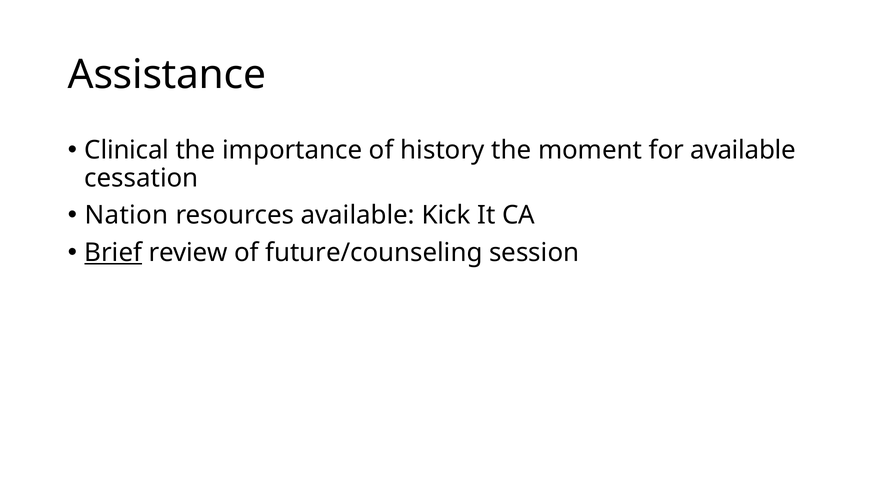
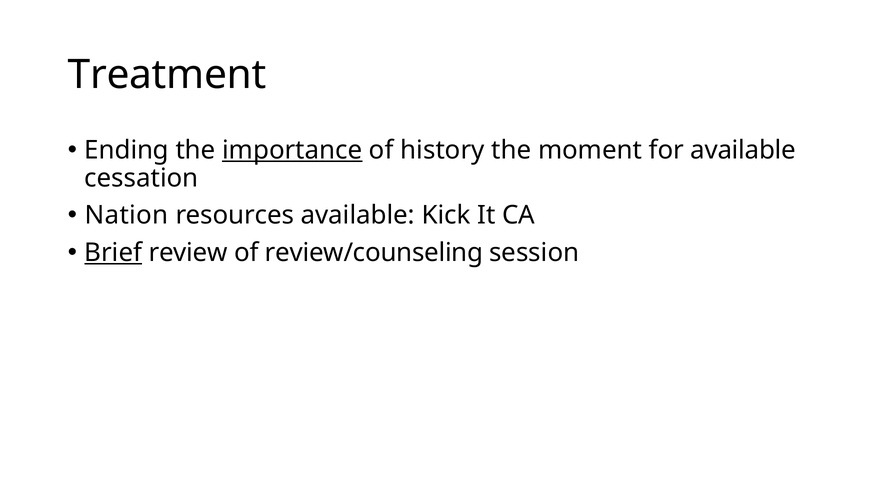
Assistance: Assistance -> Treatment
Clinical: Clinical -> Ending
importance underline: none -> present
future/counseling: future/counseling -> review/counseling
